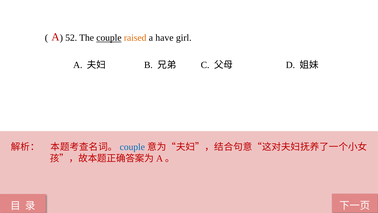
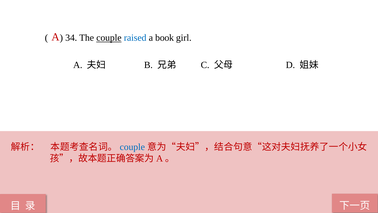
52: 52 -> 34
raised colour: orange -> blue
have: have -> book
